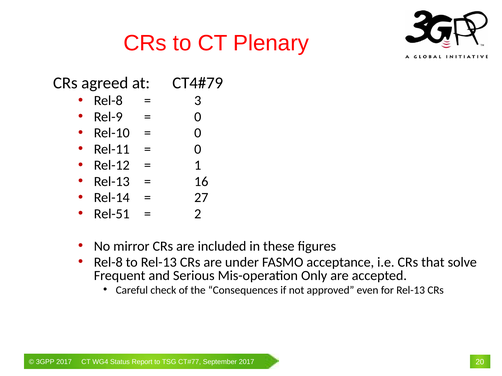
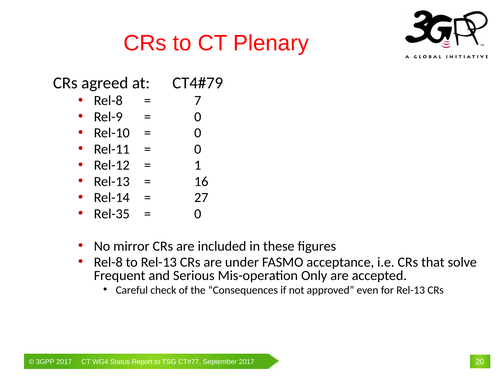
3: 3 -> 7
Rel-51: Rel-51 -> Rel-35
2 at (198, 214): 2 -> 0
